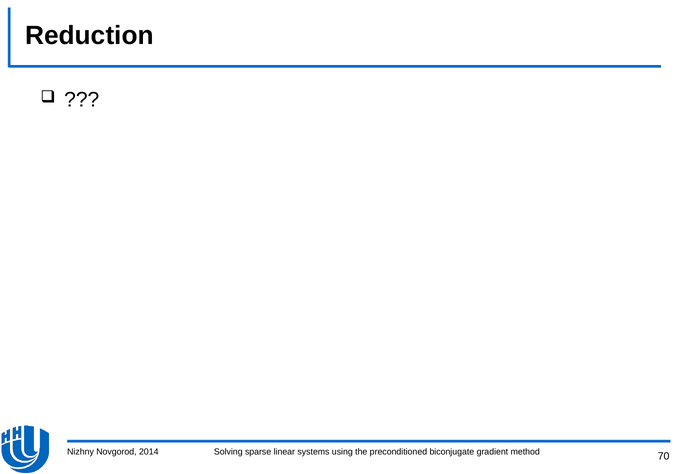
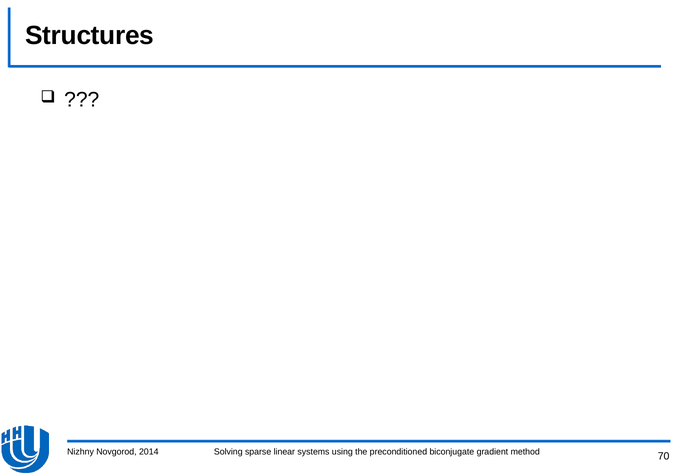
Reduction: Reduction -> Structures
